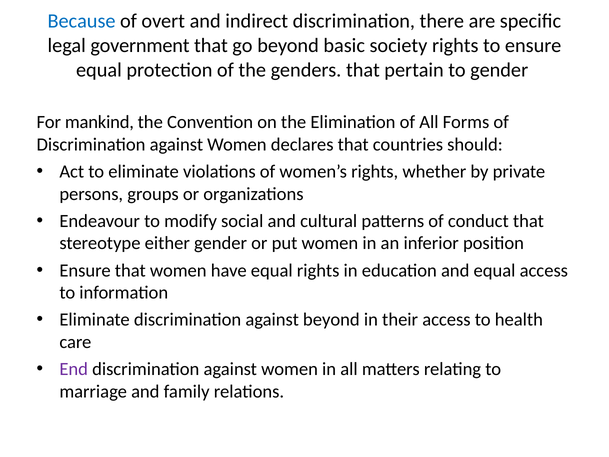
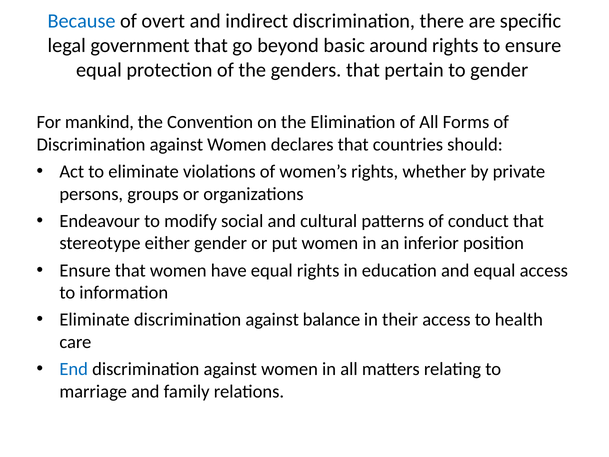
society: society -> around
against beyond: beyond -> balance
End colour: purple -> blue
